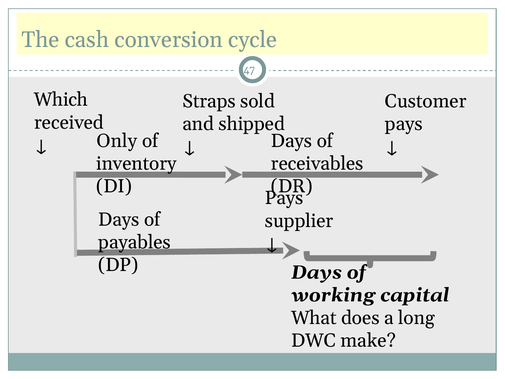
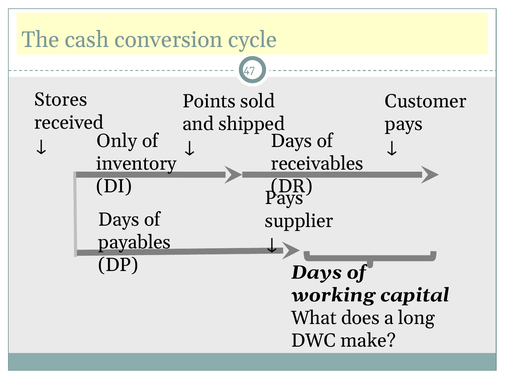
Which: Which -> Stores
Straps: Straps -> Points
